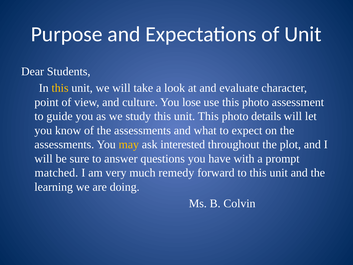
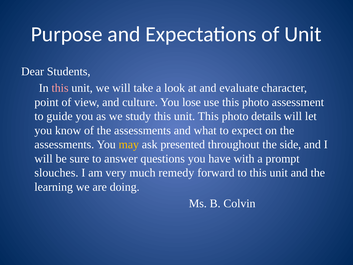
this at (60, 88) colour: yellow -> pink
interested: interested -> presented
plot: plot -> side
matched: matched -> slouches
